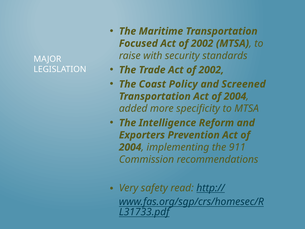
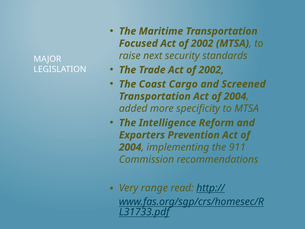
with: with -> next
Policy: Policy -> Cargo
safety: safety -> range
